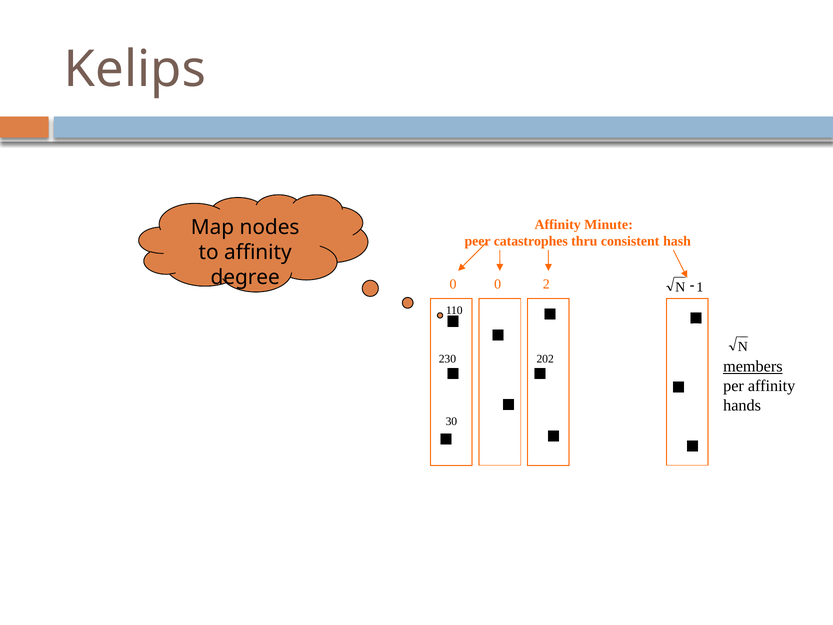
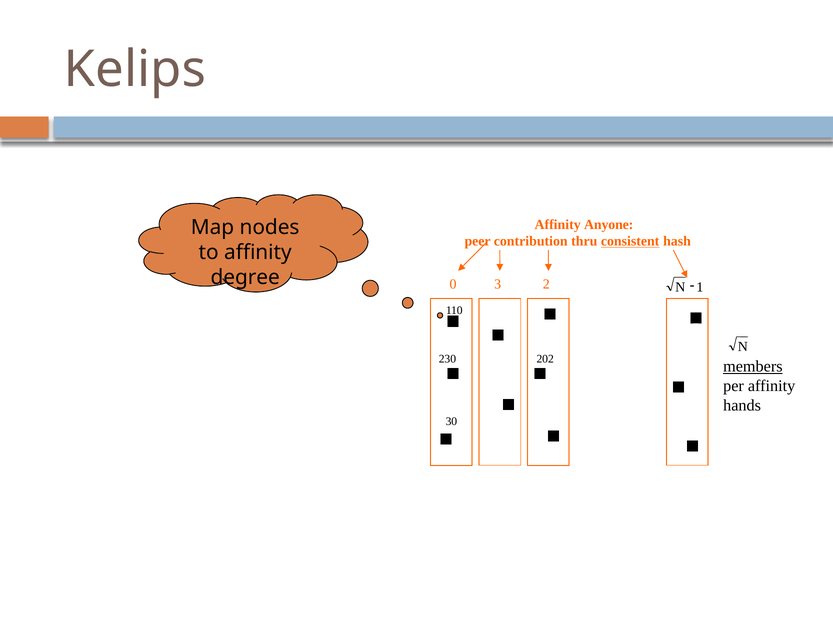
Minute: Minute -> Anyone
catastrophes: catastrophes -> contribution
consistent underline: none -> present
0 0: 0 -> 3
